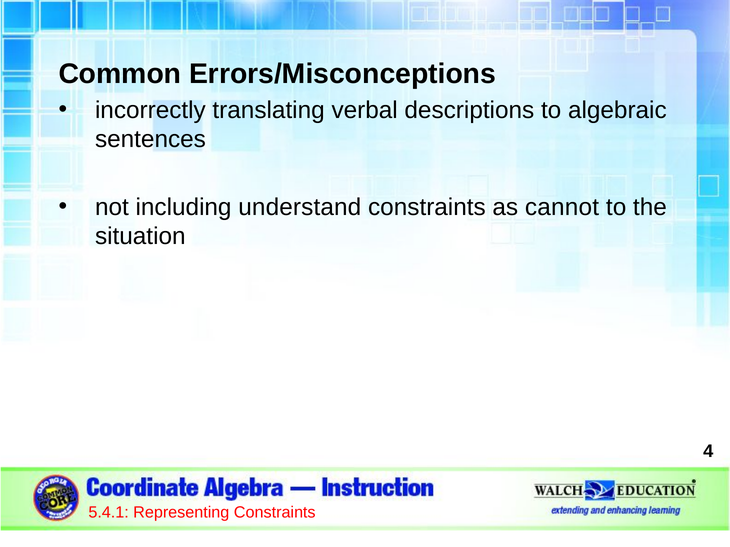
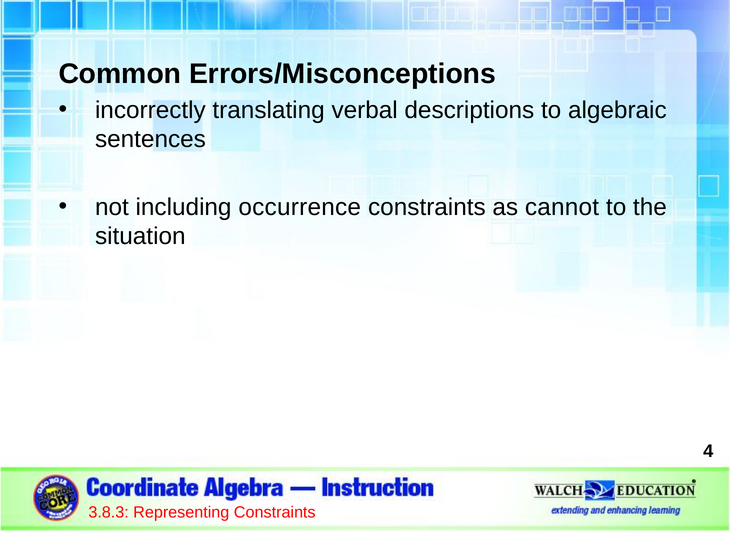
understand: understand -> occurrence
5.4.1: 5.4.1 -> 3.8.3
